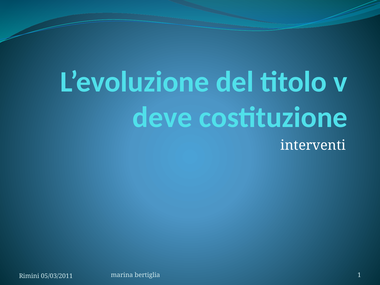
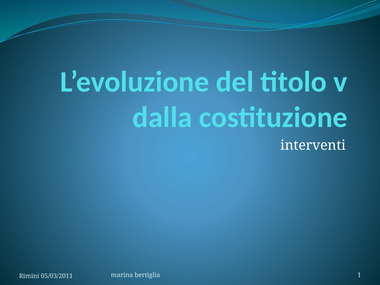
deve: deve -> dalla
